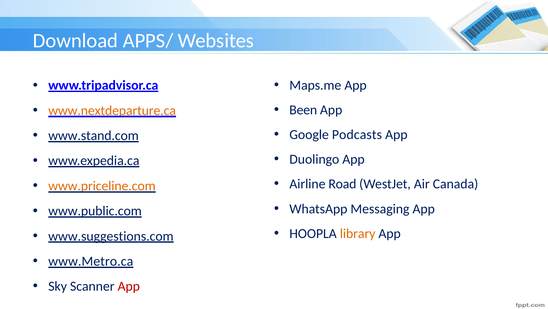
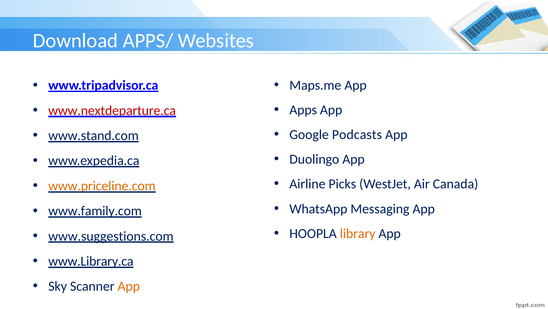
Been: Been -> Apps
www.nextdeparture.ca colour: orange -> red
Road: Road -> Picks
www.public.com: www.public.com -> www.family.com
www.Metro.ca: www.Metro.ca -> www.Library.ca
App at (129, 286) colour: red -> orange
